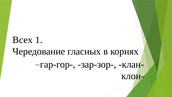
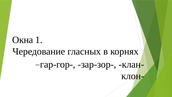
Всех: Всех -> Окна
